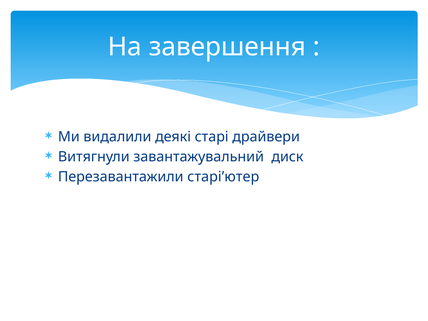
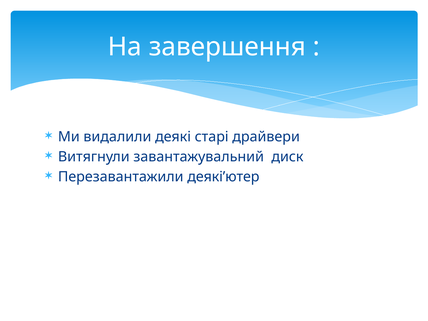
старі’ютер: старі’ютер -> деякі’ютер
